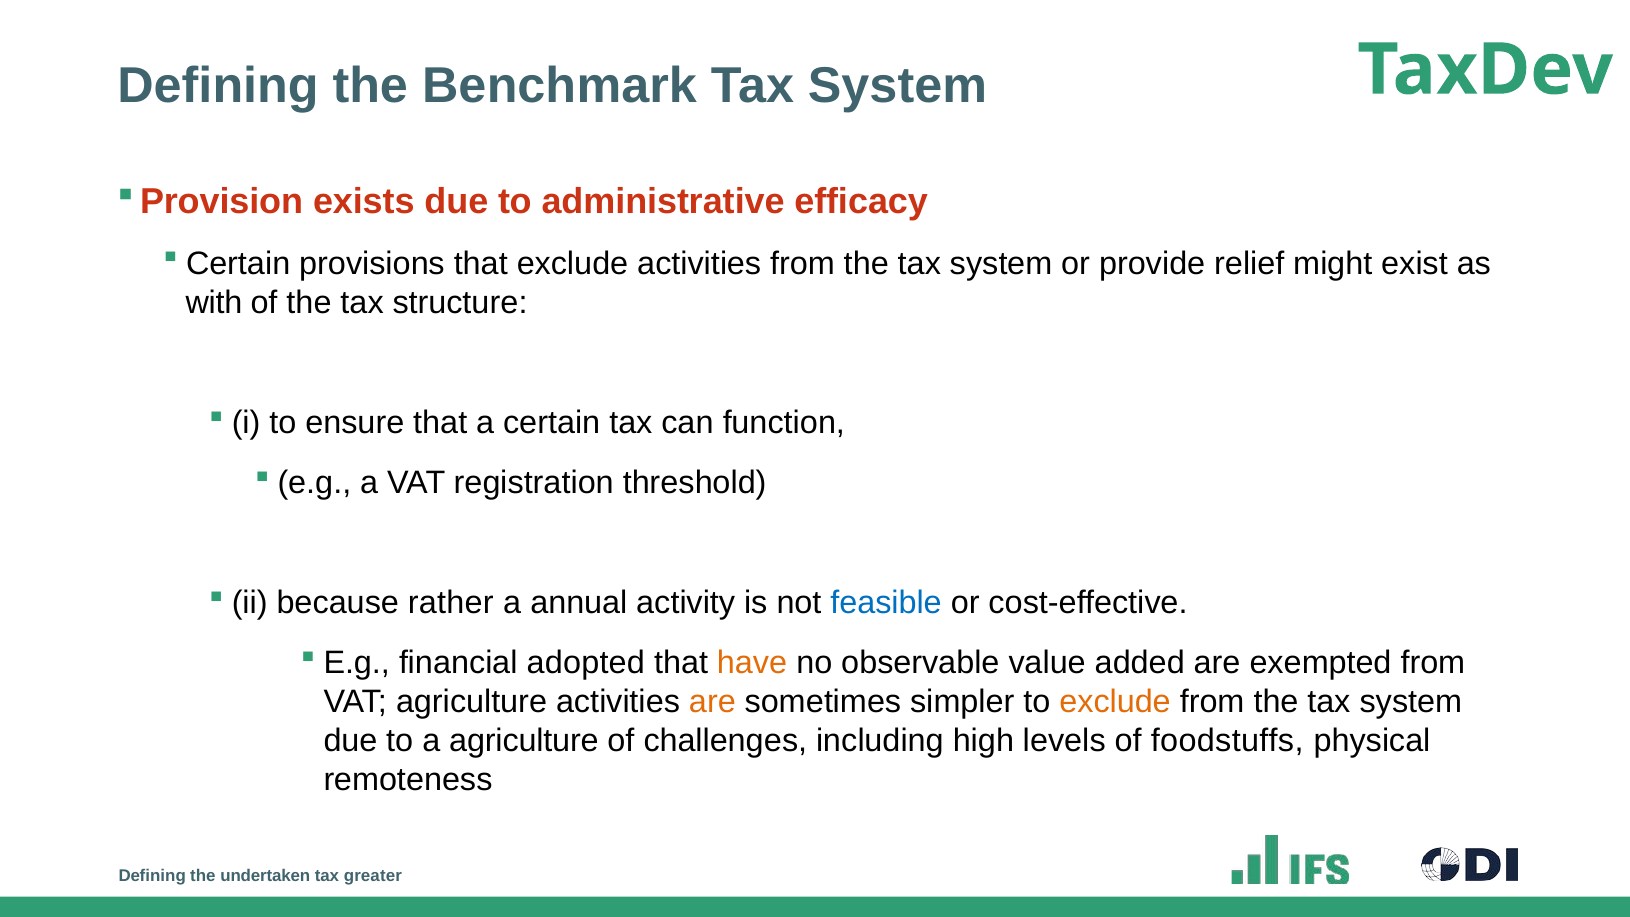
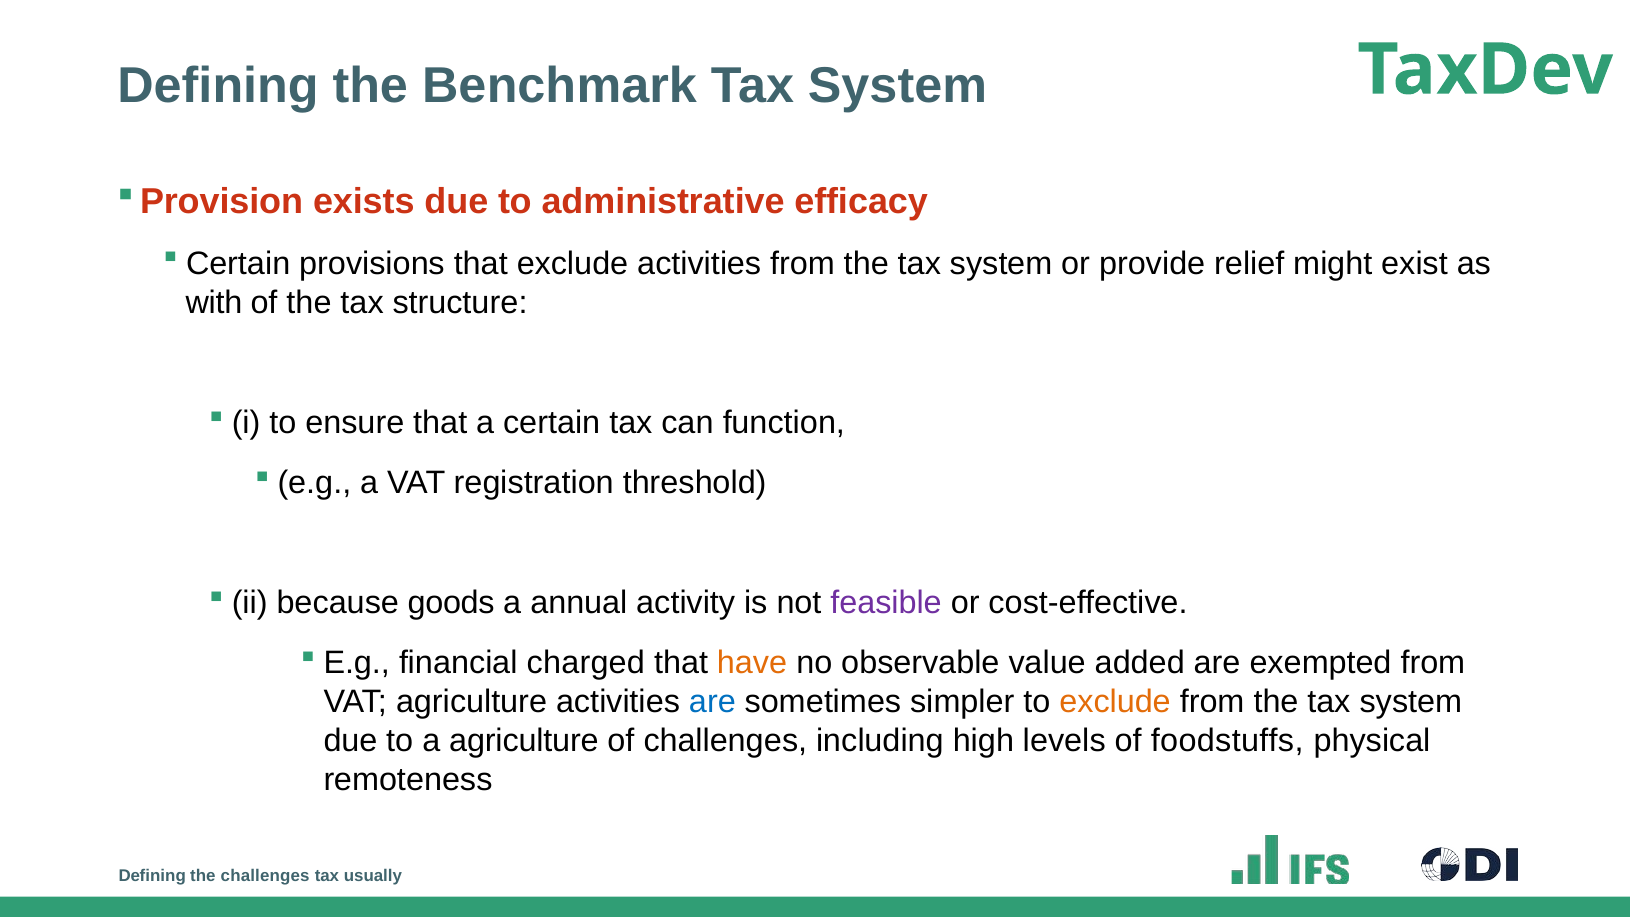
rather: rather -> goods
feasible colour: blue -> purple
adopted: adopted -> charged
are at (712, 702) colour: orange -> blue
the undertaken: undertaken -> challenges
greater: greater -> usually
